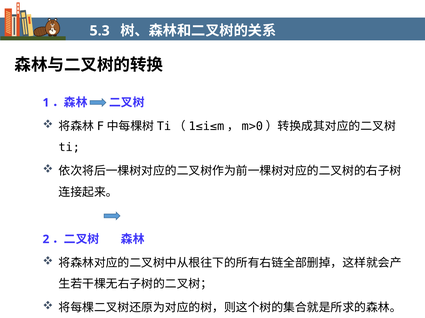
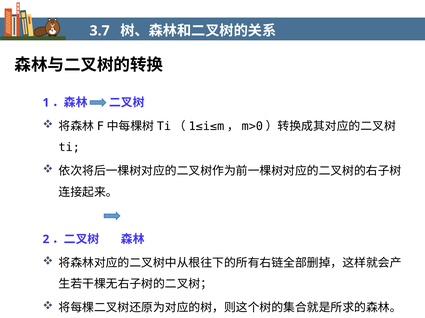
5.3: 5.3 -> 3.7
